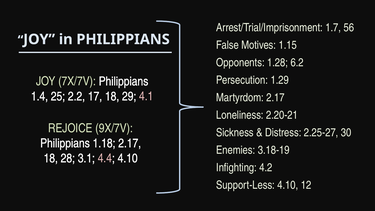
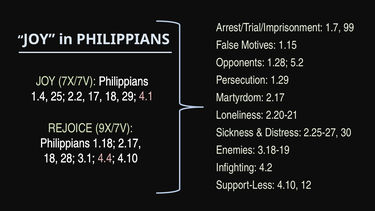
56: 56 -> 99
6.2: 6.2 -> 5.2
